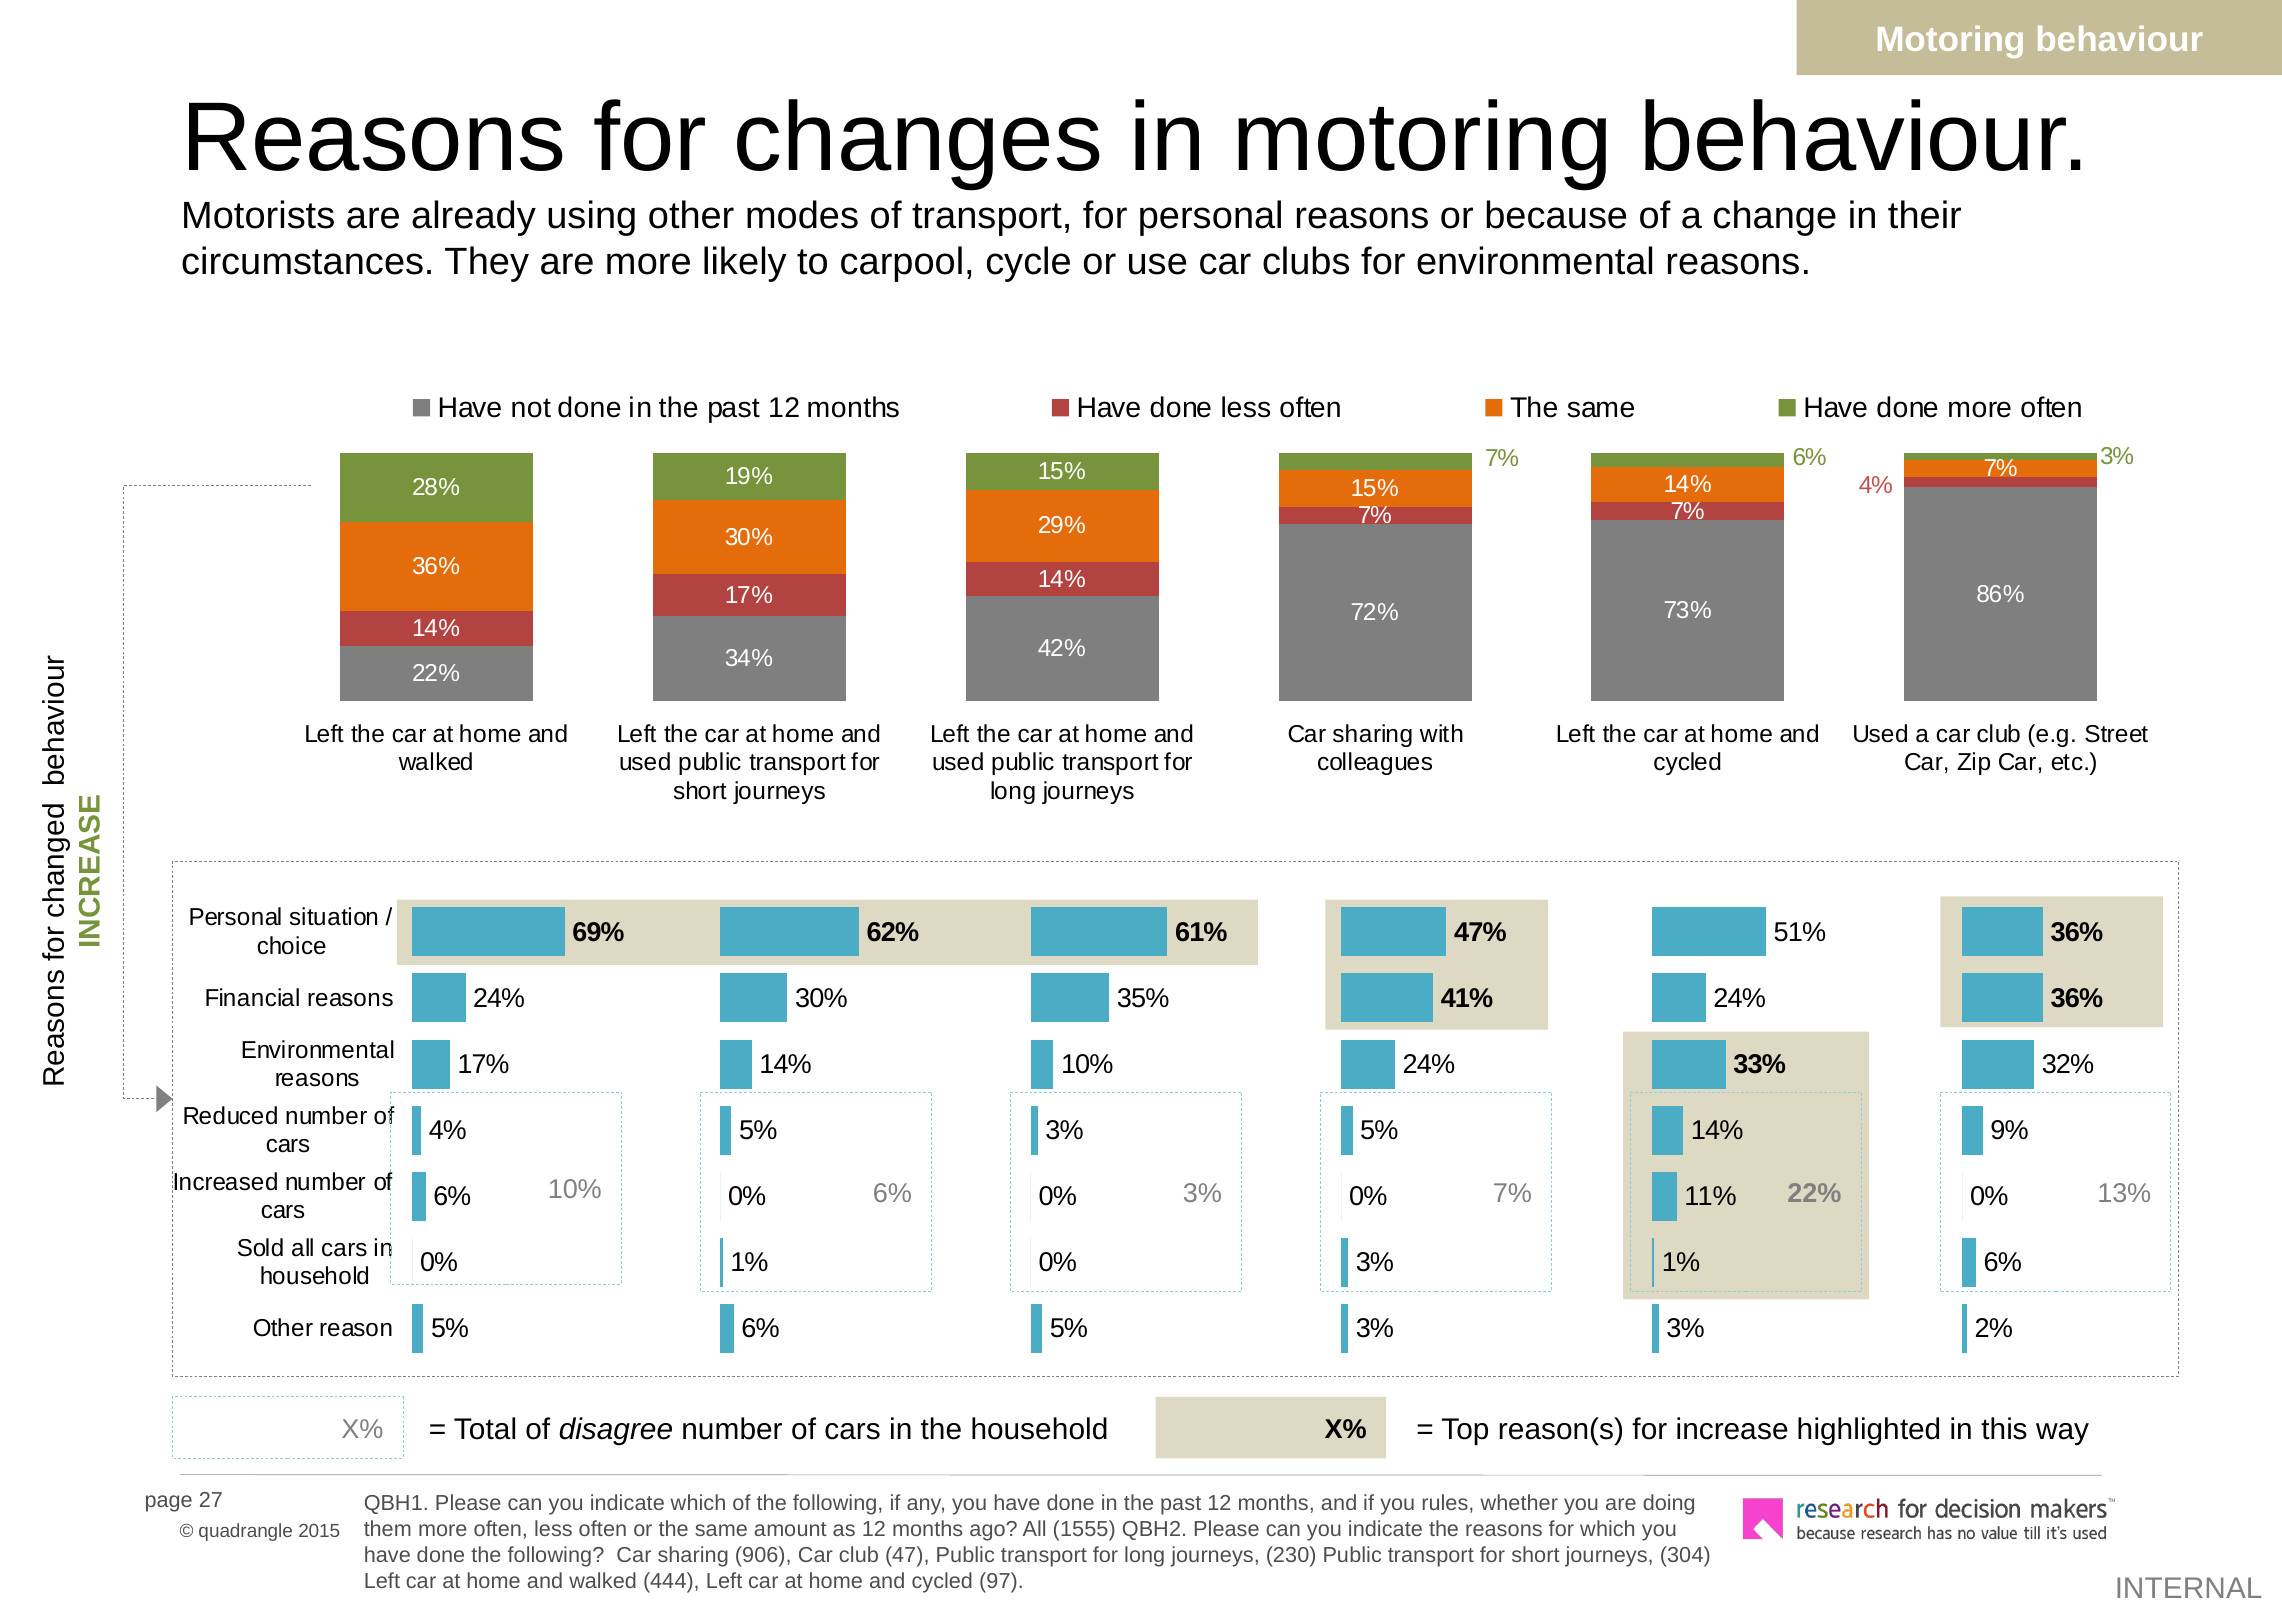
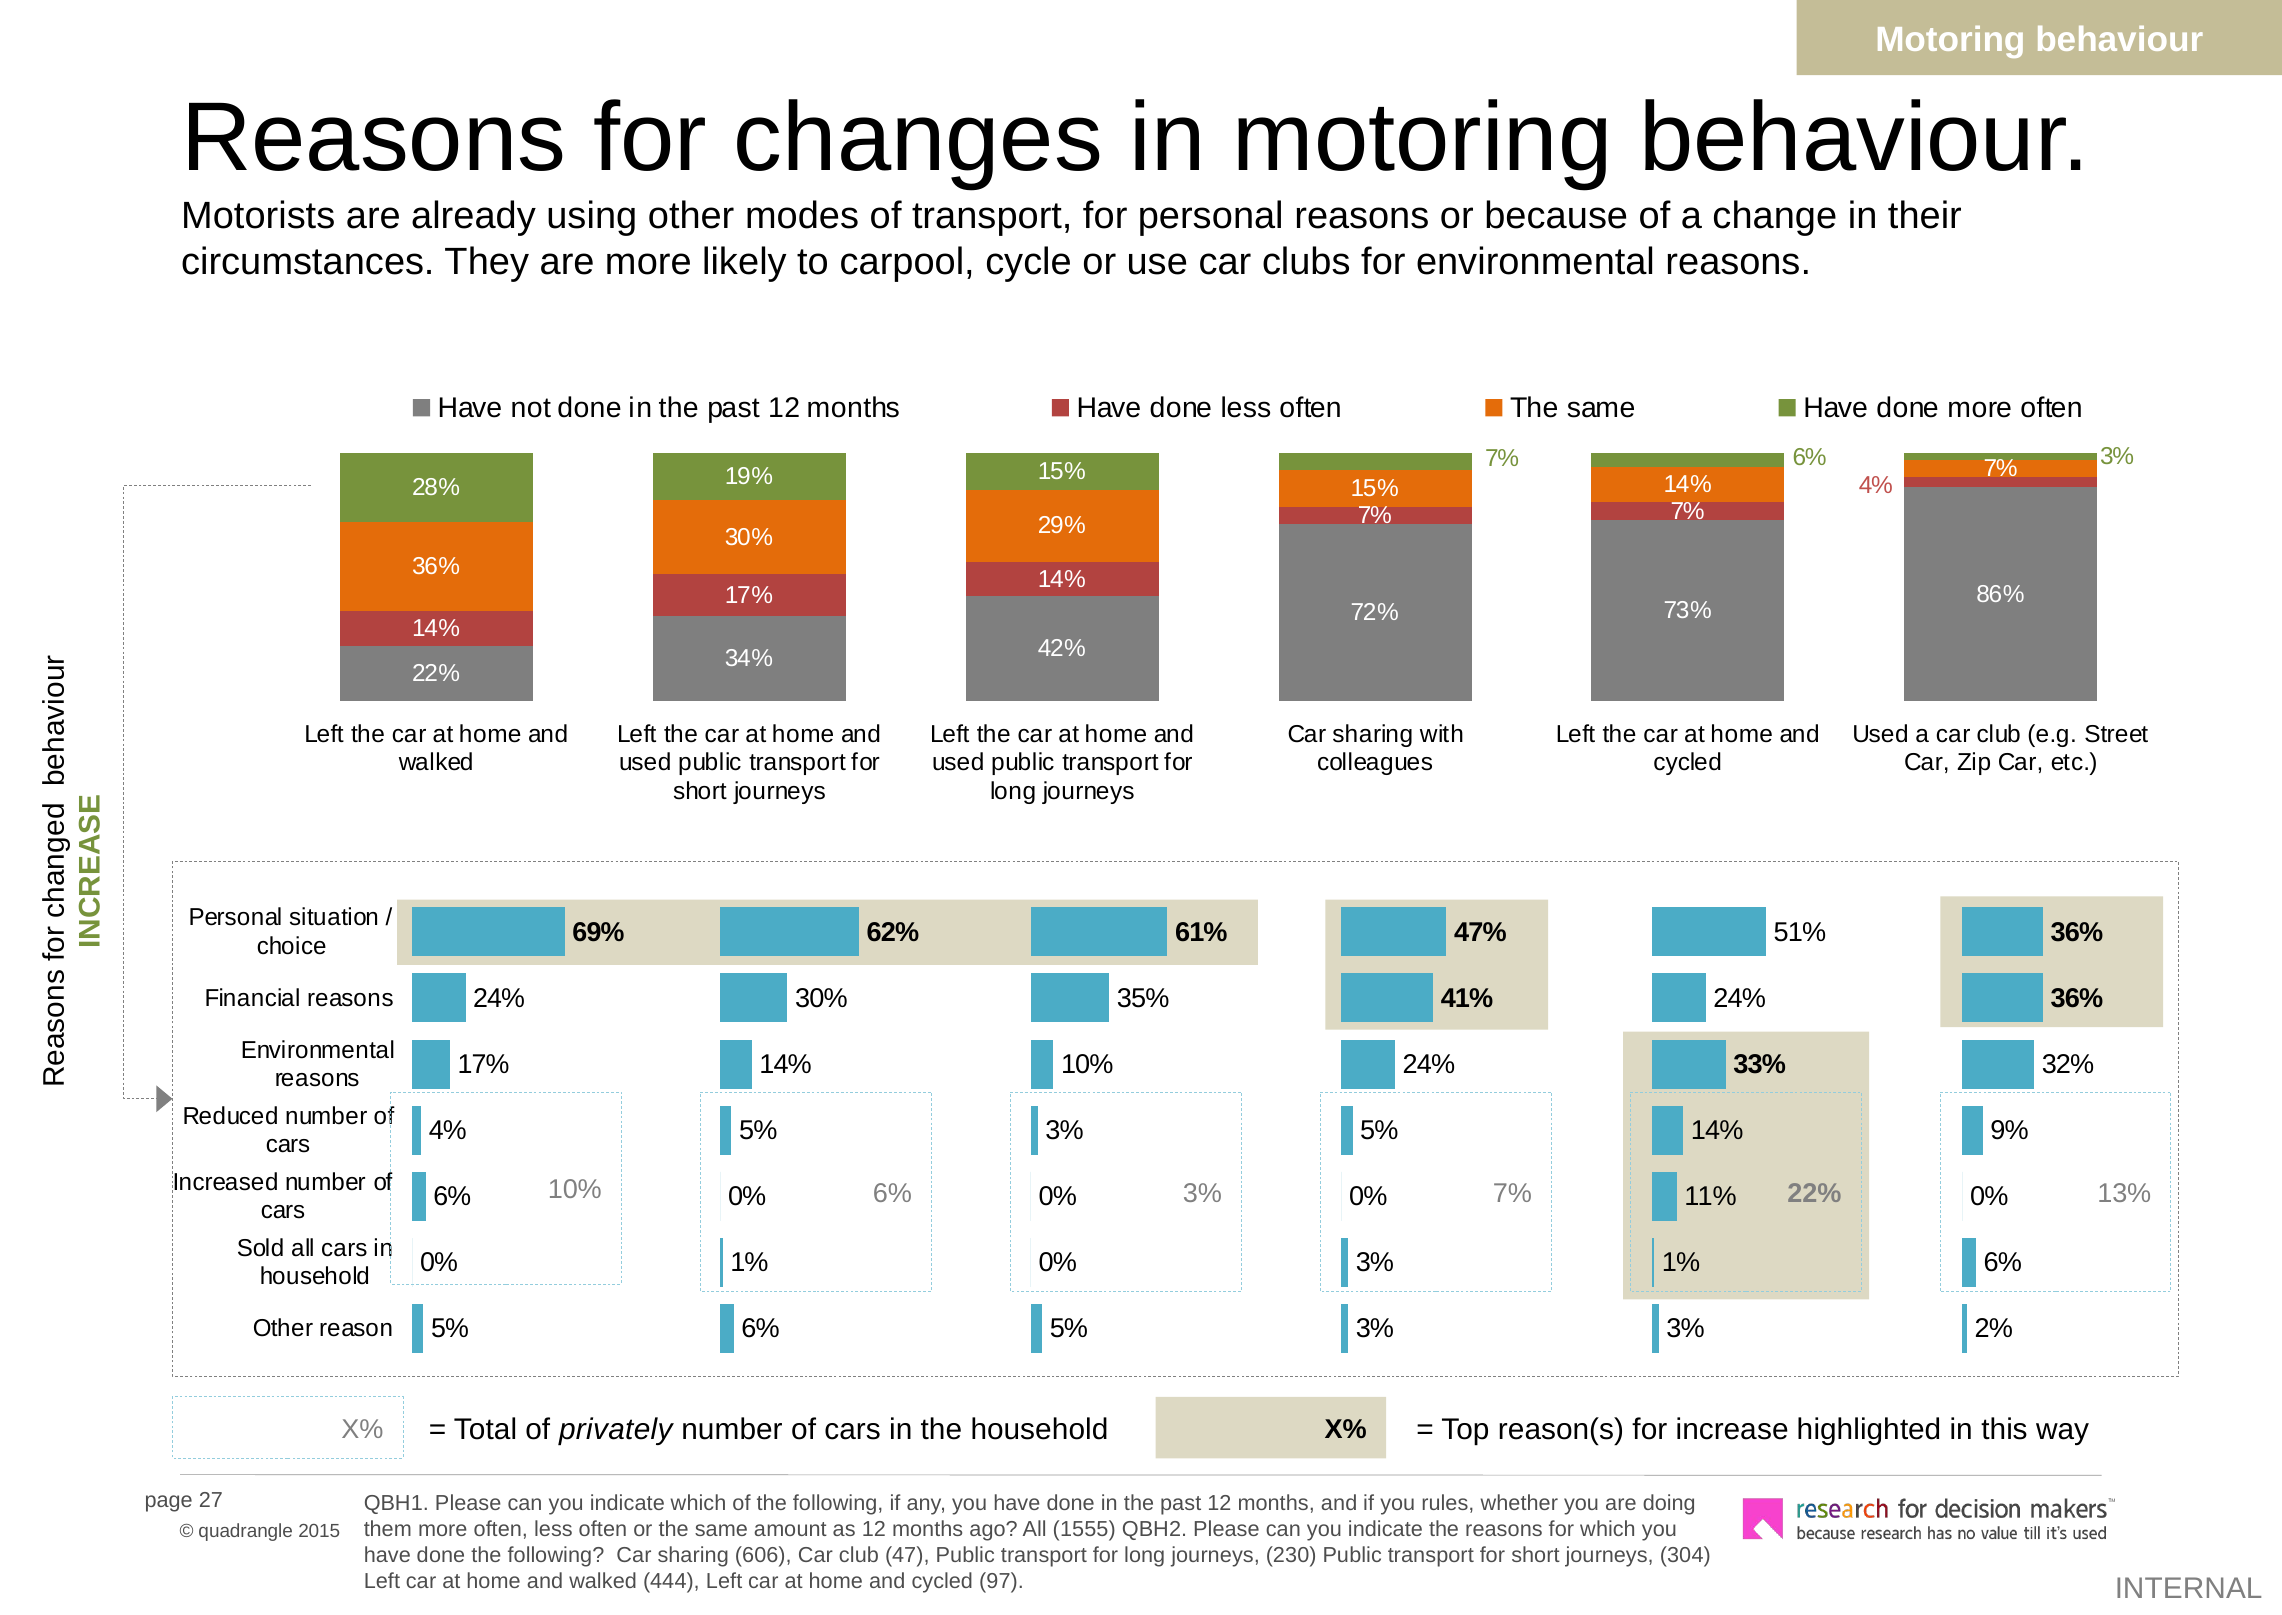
disagree: disagree -> privately
906: 906 -> 606
